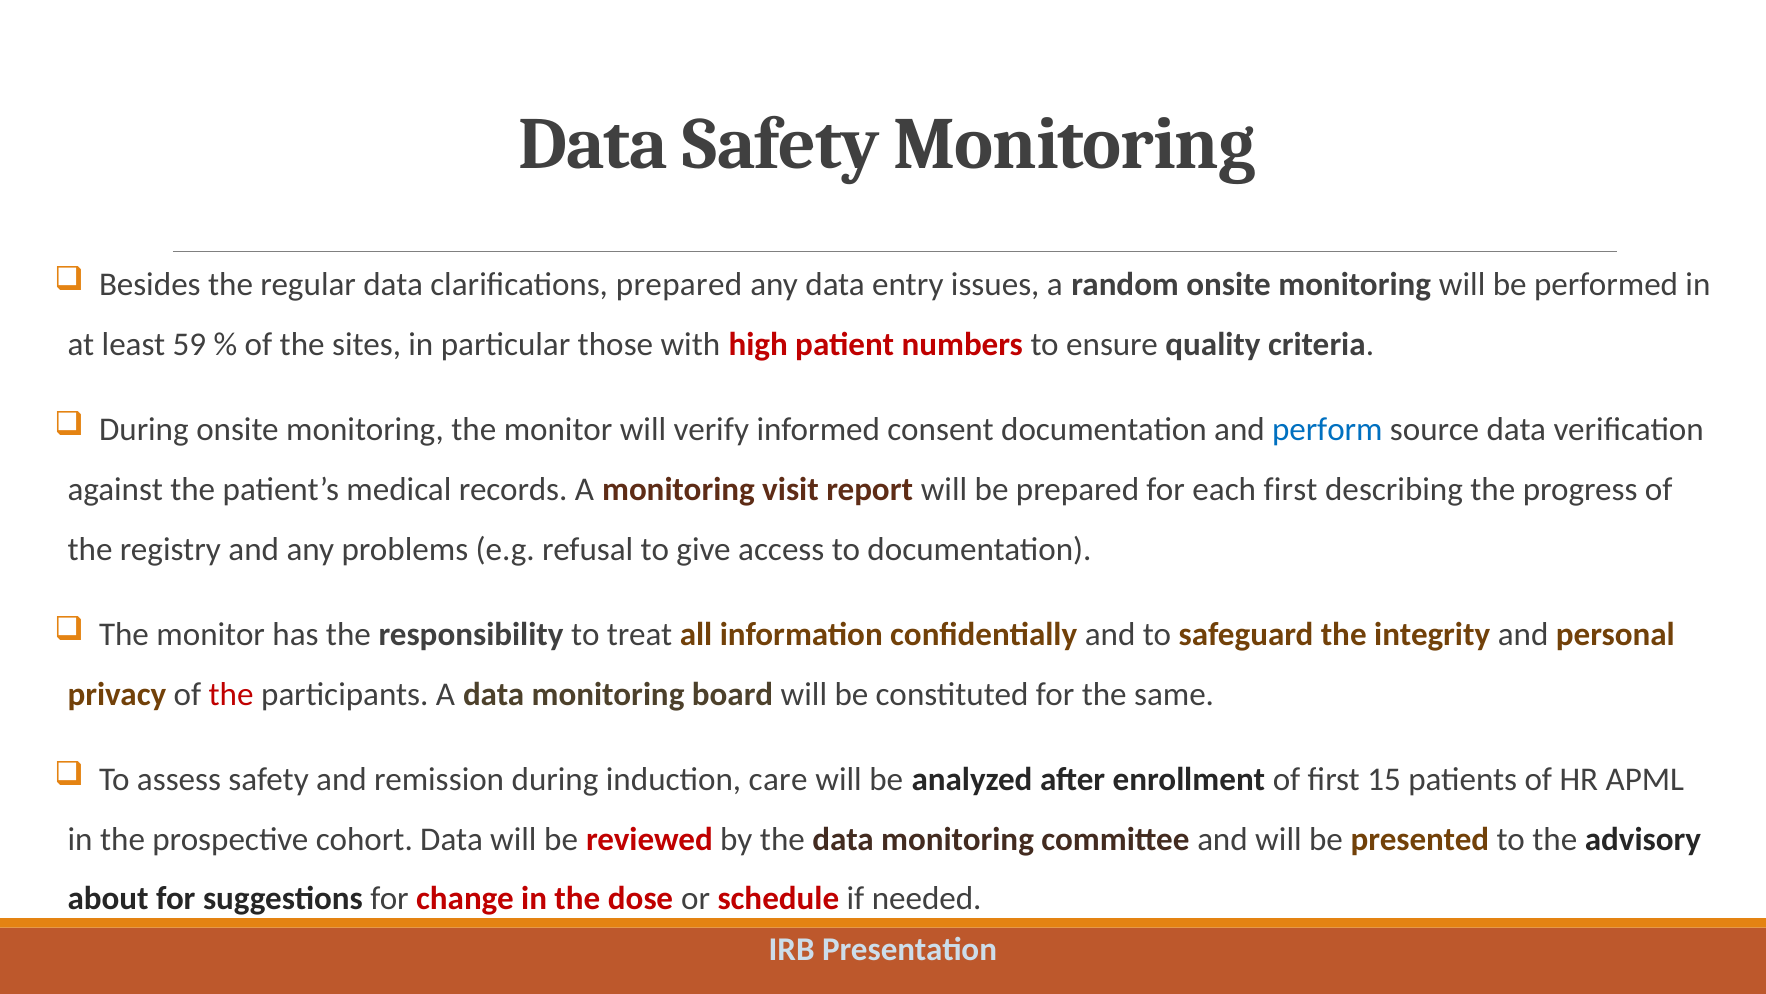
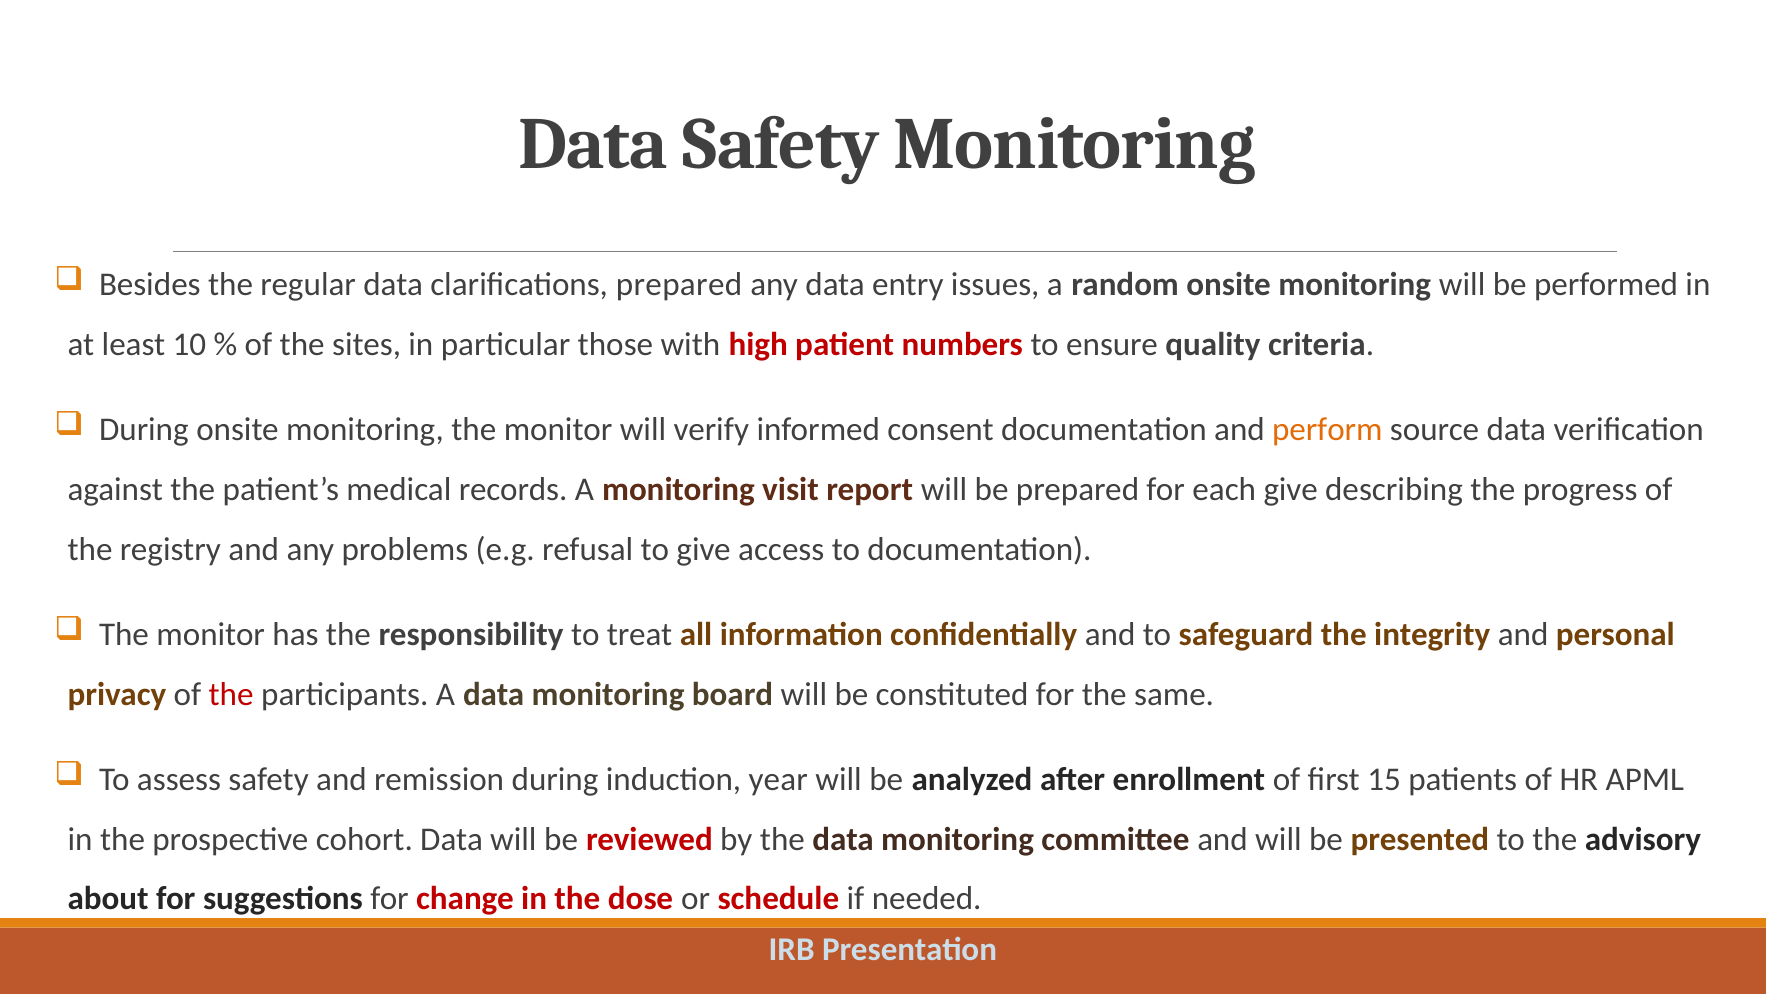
59: 59 -> 10
perform colour: blue -> orange
each first: first -> give
care: care -> year
